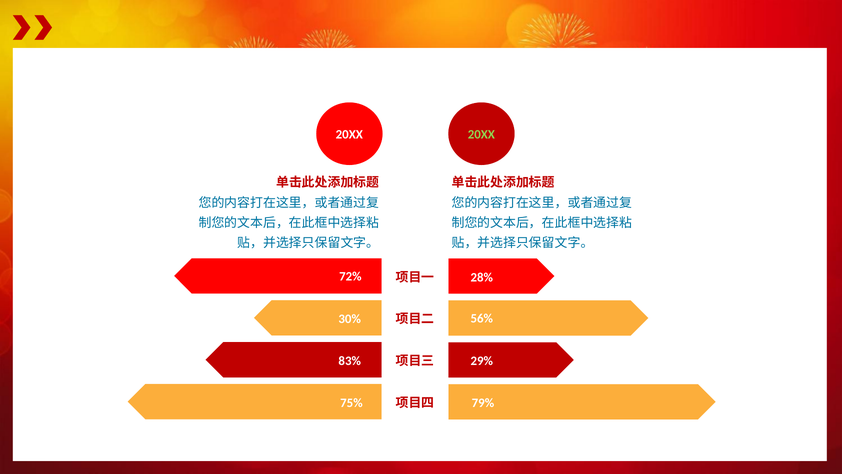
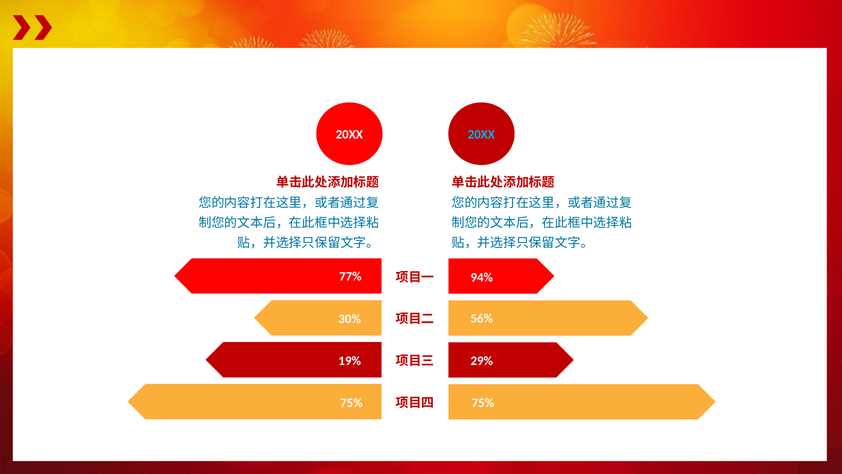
20XX at (481, 134) colour: light green -> light blue
72%: 72% -> 77%
28%: 28% -> 94%
83%: 83% -> 19%
79% at (483, 403): 79% -> 75%
